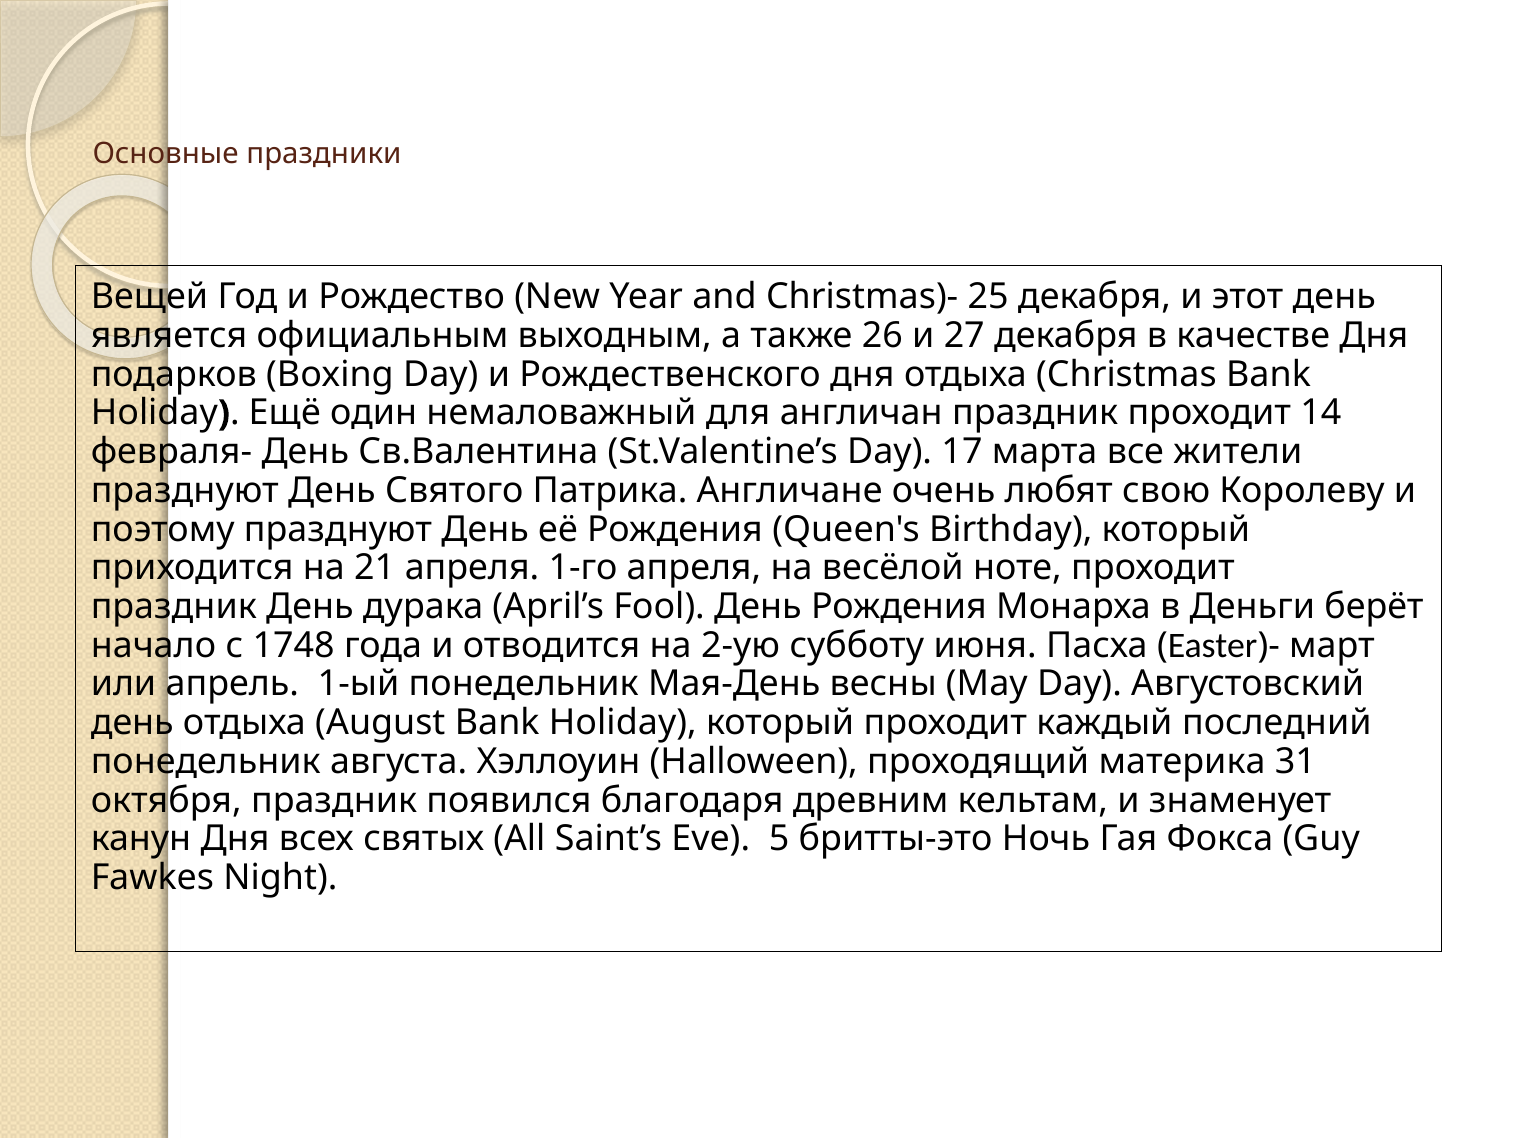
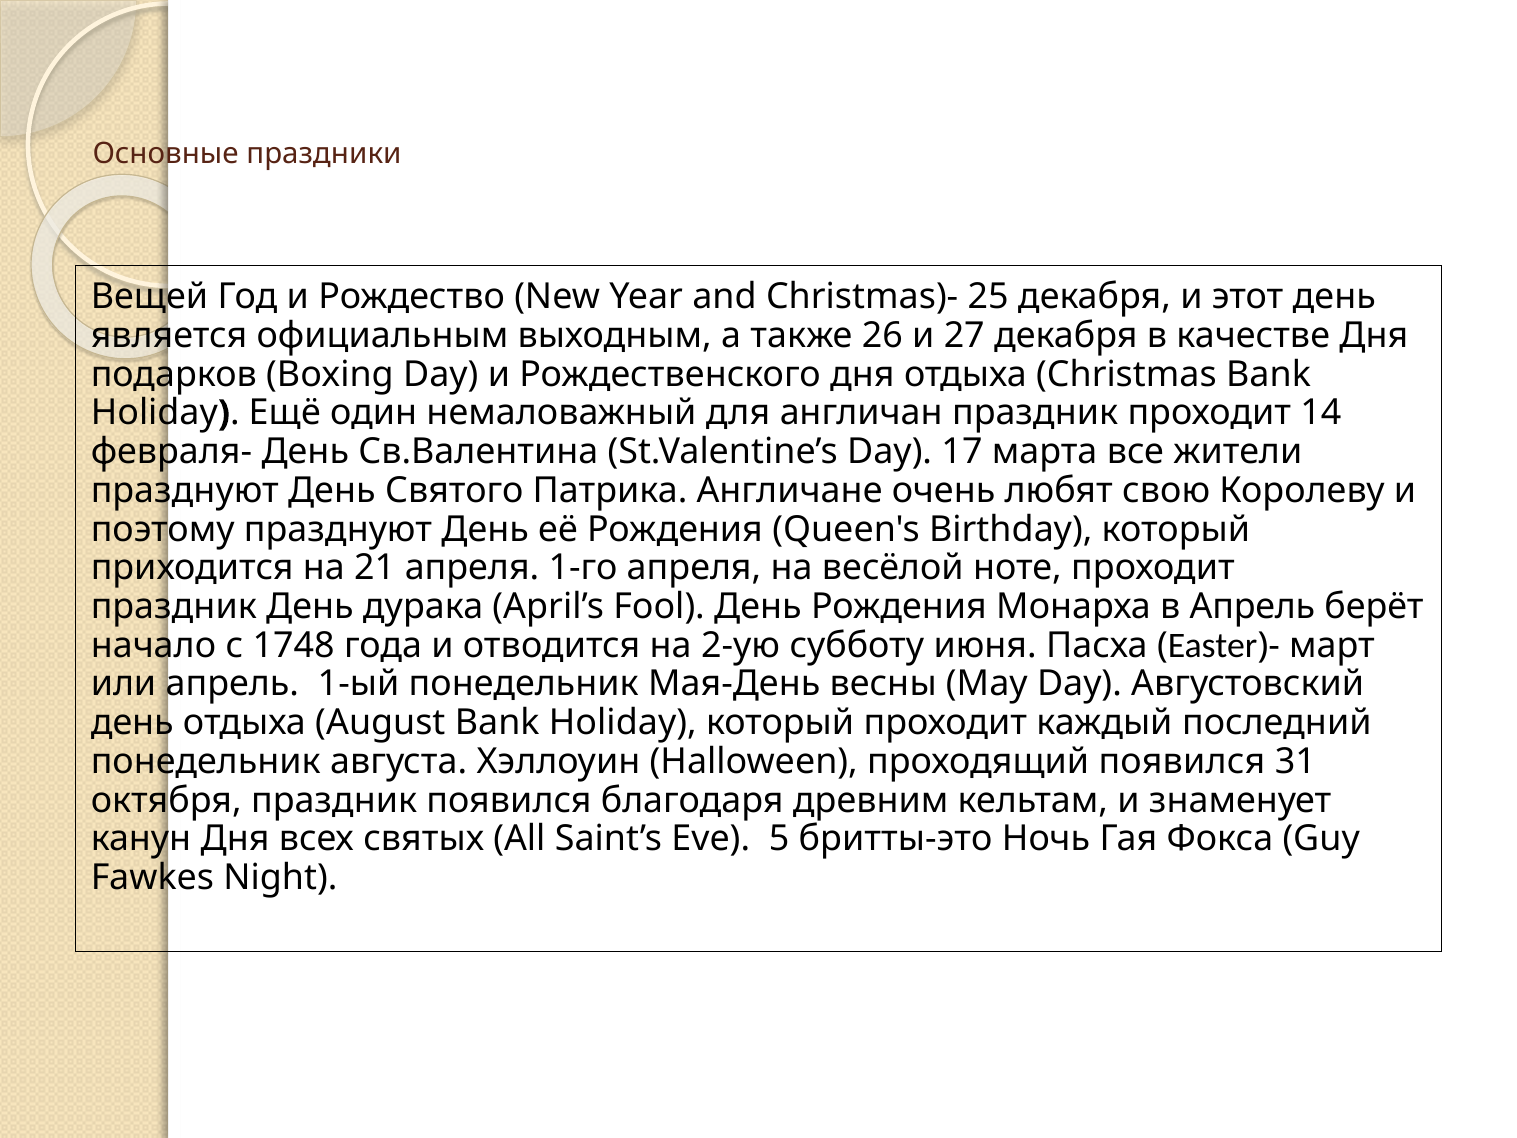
в Деньги: Деньги -> Апрель
проходящий материка: материка -> появился
